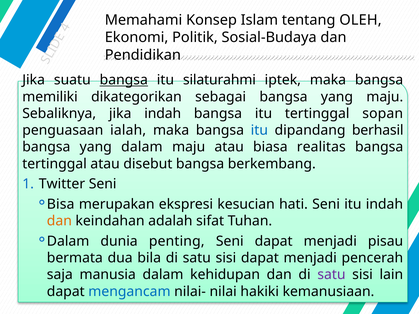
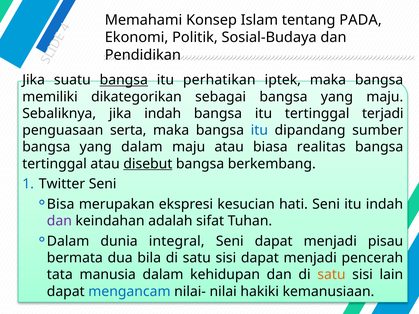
OLEH: OLEH -> PADA
silaturahmi: silaturahmi -> perhatikan
sopan: sopan -> terjadi
ialah: ialah -> serta
berhasil: berhasil -> sumber
disebut underline: none -> present
dan at (59, 221) colour: orange -> purple
penting: penting -> integral
saja: saja -> tata
satu at (331, 275) colour: purple -> orange
